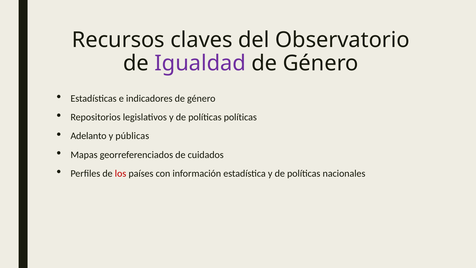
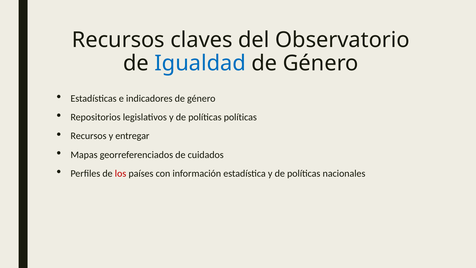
Igualdad colour: purple -> blue
Adelanto at (89, 136): Adelanto -> Recursos
públicas: públicas -> entregar
